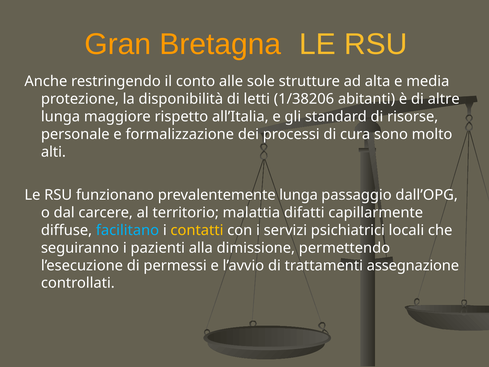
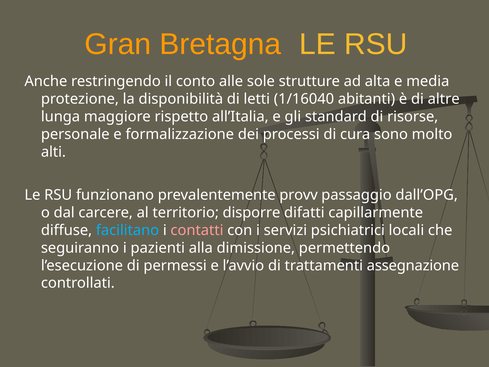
1/38206: 1/38206 -> 1/16040
prevalentemente lunga: lunga -> provv
malattia: malattia -> disporre
contatti colour: yellow -> pink
